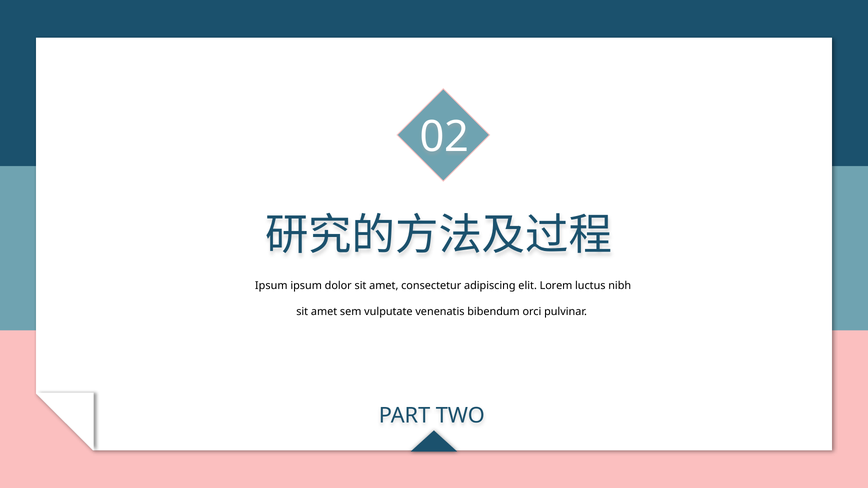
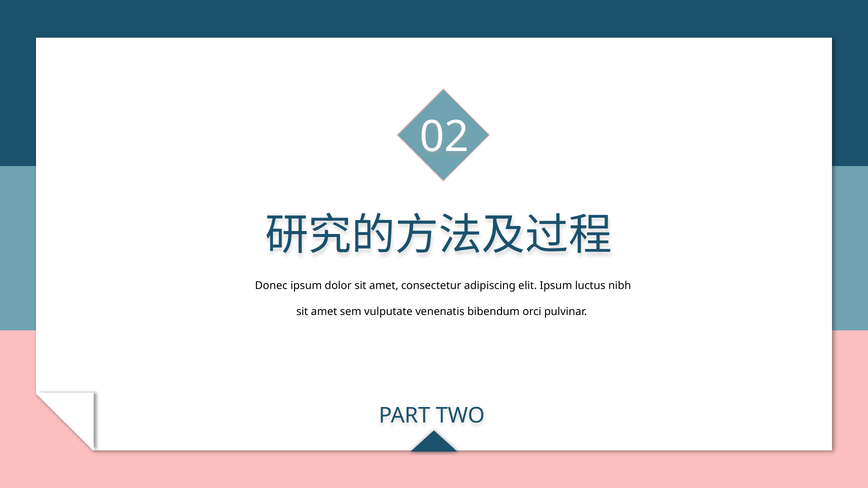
Ipsum at (271, 286): Ipsum -> Donec
elit Lorem: Lorem -> Ipsum
